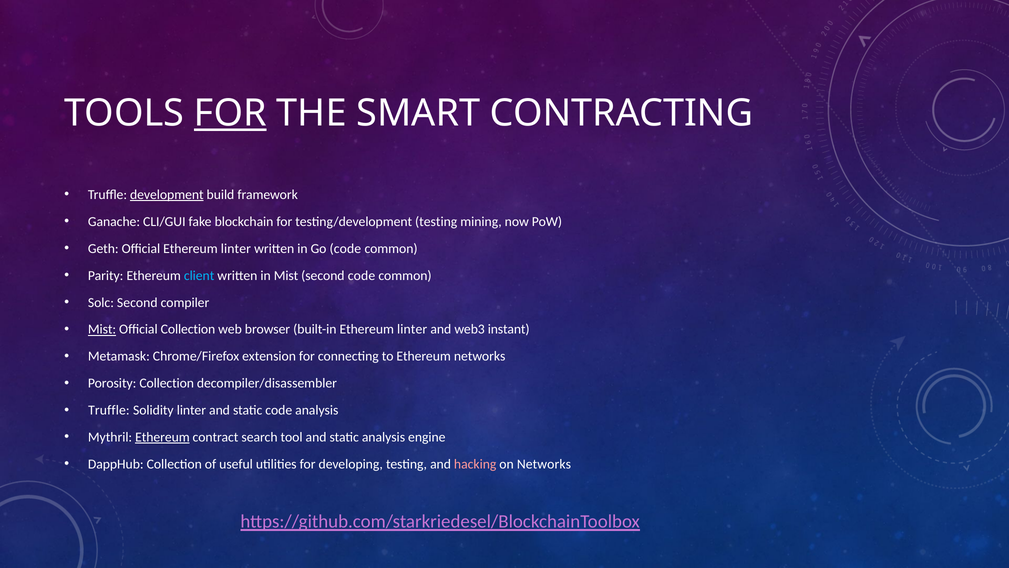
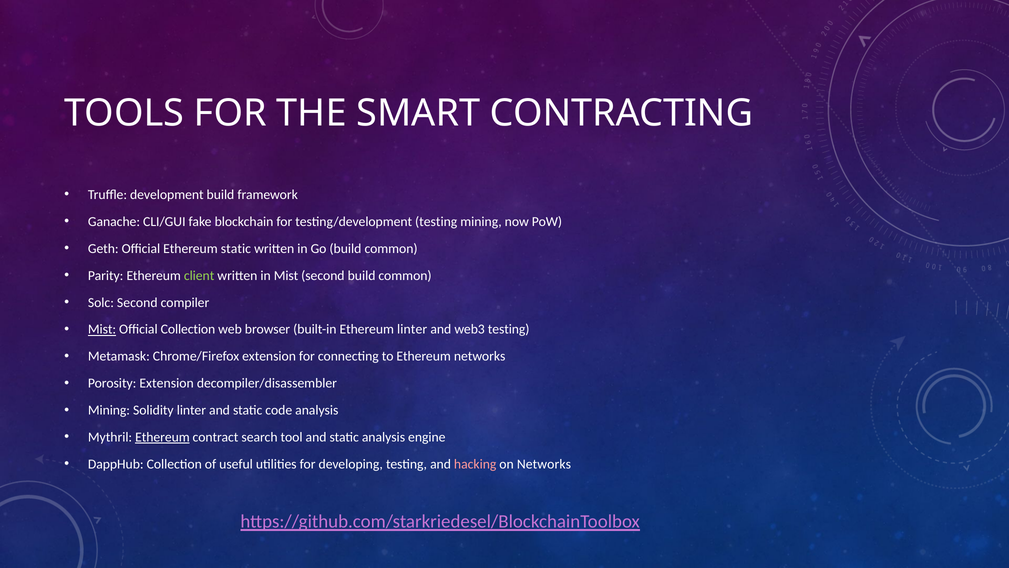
FOR at (230, 113) underline: present -> none
development underline: present -> none
Official Ethereum linter: linter -> static
Go code: code -> build
client colour: light blue -> light green
second code: code -> build
web3 instant: instant -> testing
Porosity Collection: Collection -> Extension
Truffle at (109, 410): Truffle -> Mining
